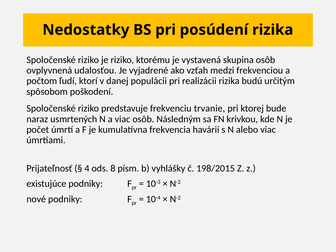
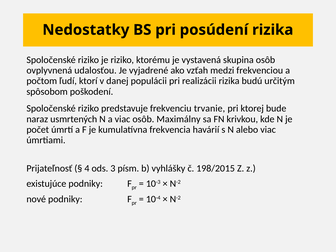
Následným: Následným -> Maximálny
8: 8 -> 3
